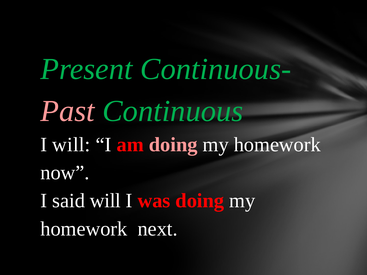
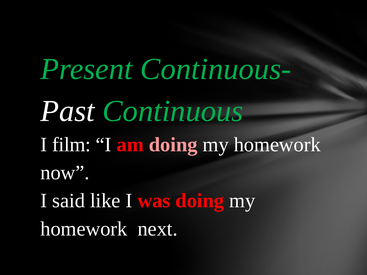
Past colour: pink -> white
I will: will -> film
said will: will -> like
